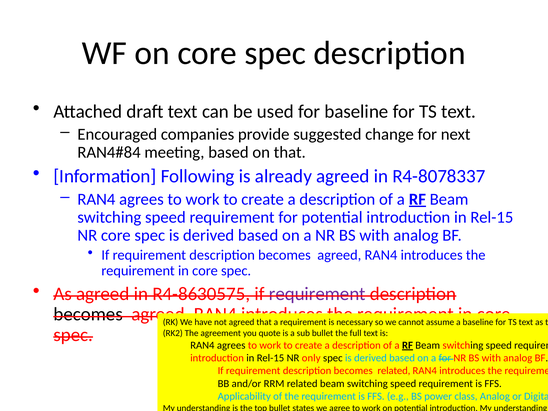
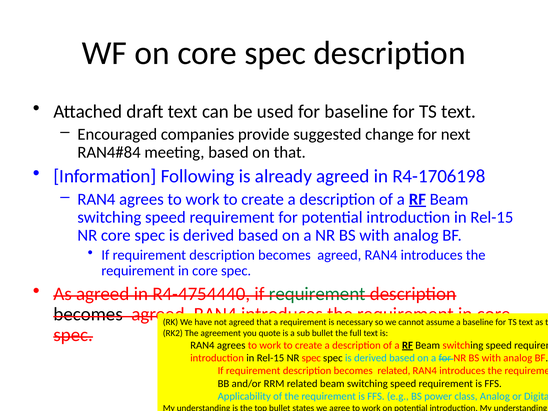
R4-8078337: R4-8078337 -> R4-1706198
R4-8630575: R4-8630575 -> R4-4754440
requirement at (317, 294) colour: purple -> green
NR only: only -> spec
